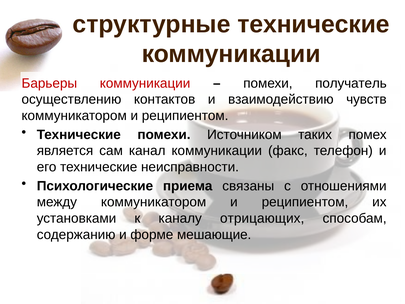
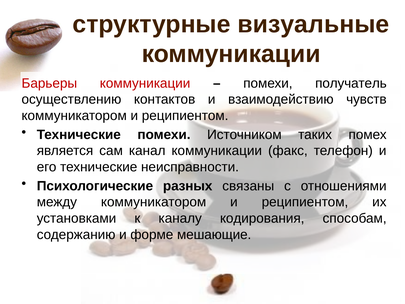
структурные технические: технические -> визуальные
приема: приема -> разных
отрицающих: отрицающих -> кодирования
